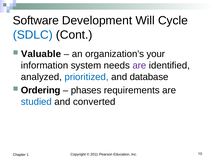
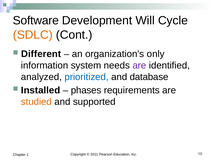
SDLC colour: blue -> orange
Valuable: Valuable -> Different
your: your -> only
Ordering: Ordering -> Installed
studied colour: blue -> orange
converted: converted -> supported
